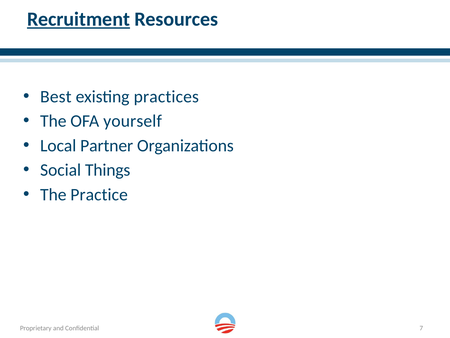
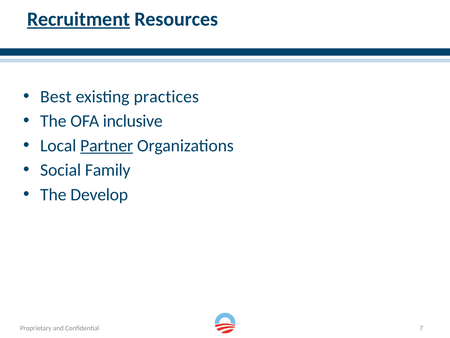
yourself: yourself -> inclusive
Partner underline: none -> present
Things: Things -> Family
Practice: Practice -> Develop
